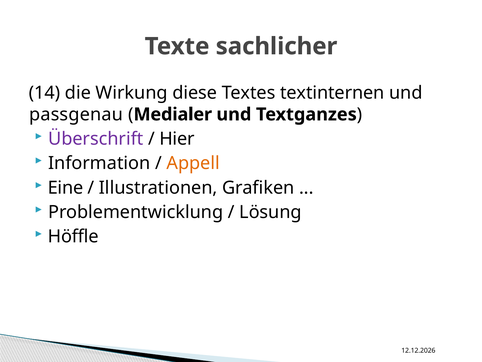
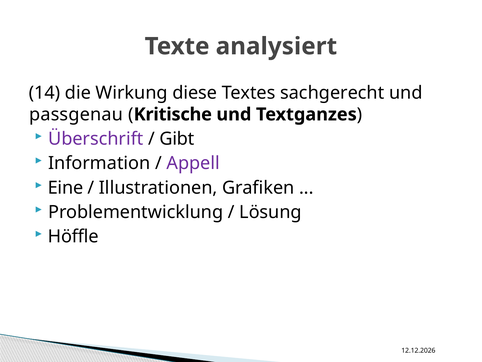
sachlicher: sachlicher -> analysiert
textinternen: textinternen -> sachgerecht
Medialer: Medialer -> Kritische
Hier: Hier -> Gibt
Appell colour: orange -> purple
